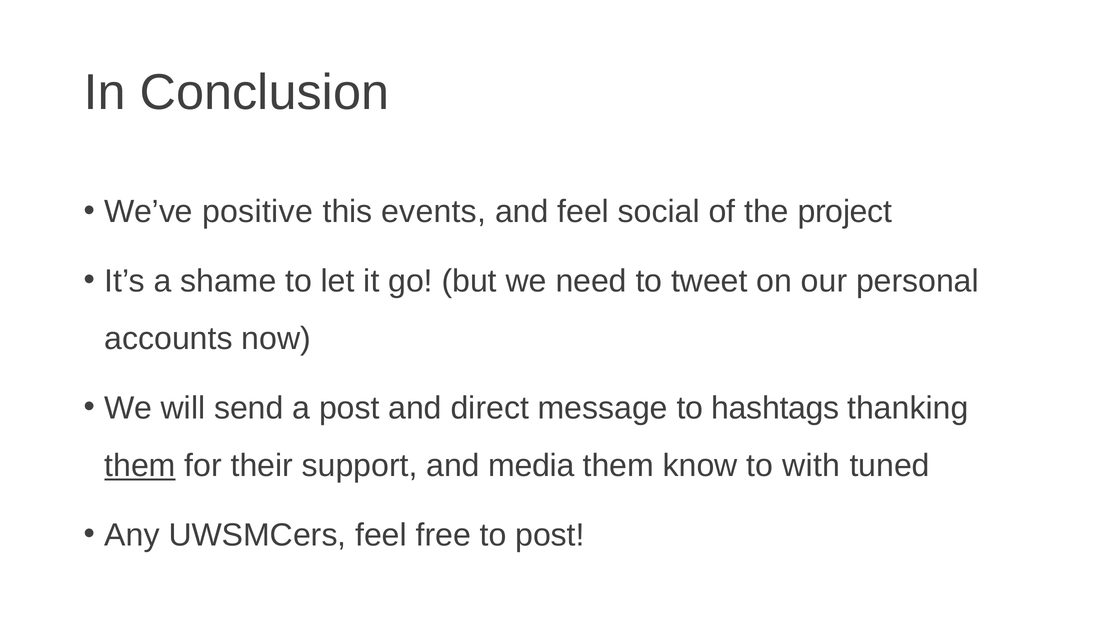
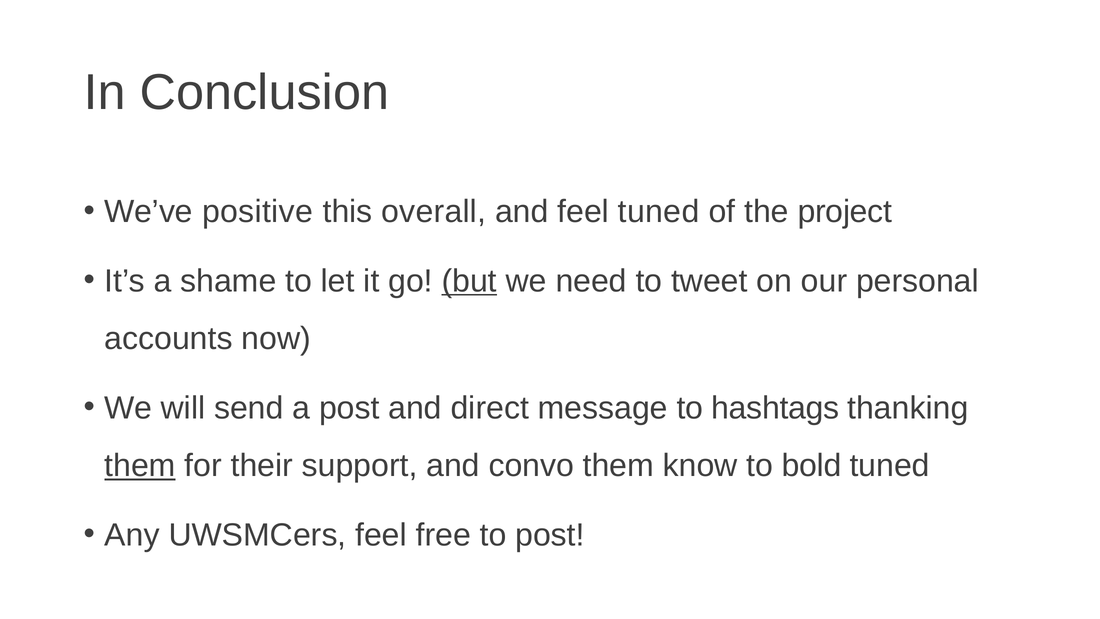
events: events -> overall
feel social: social -> tuned
but underline: none -> present
media: media -> convo
with: with -> bold
